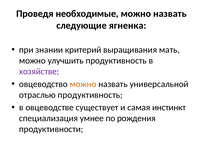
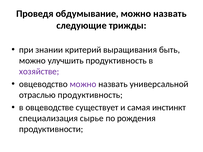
необходимые: необходимые -> обдумывание
ягненка: ягненка -> трижды
мать: мать -> быть
можно at (83, 84) colour: orange -> purple
умнее: умнее -> сырье
